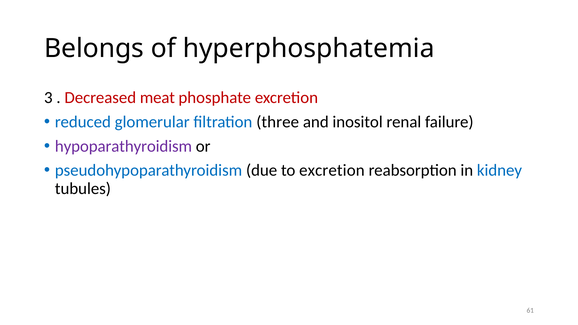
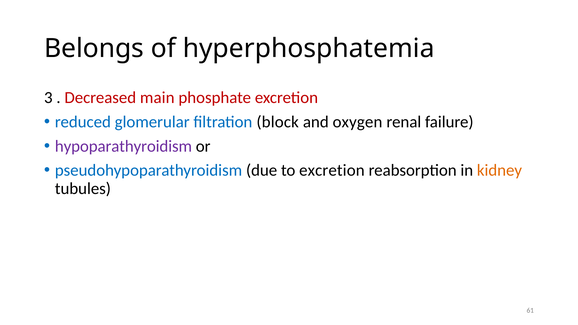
meat: meat -> main
three: three -> block
inositol: inositol -> oxygen
kidney colour: blue -> orange
